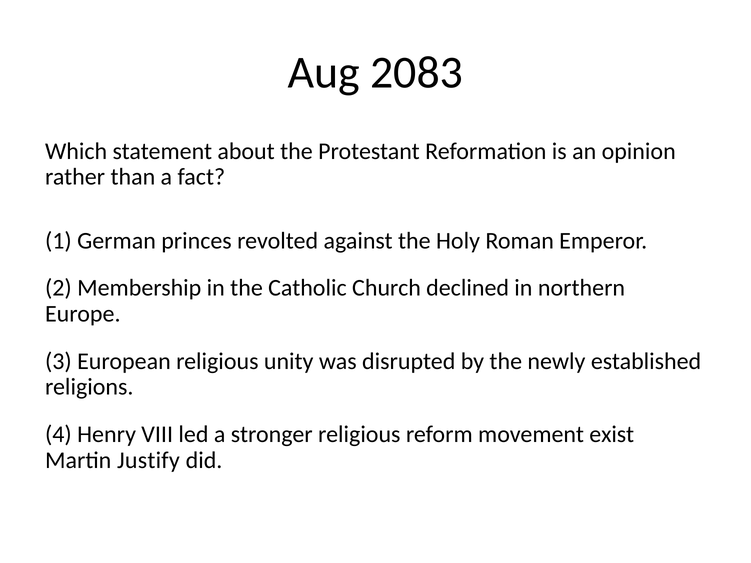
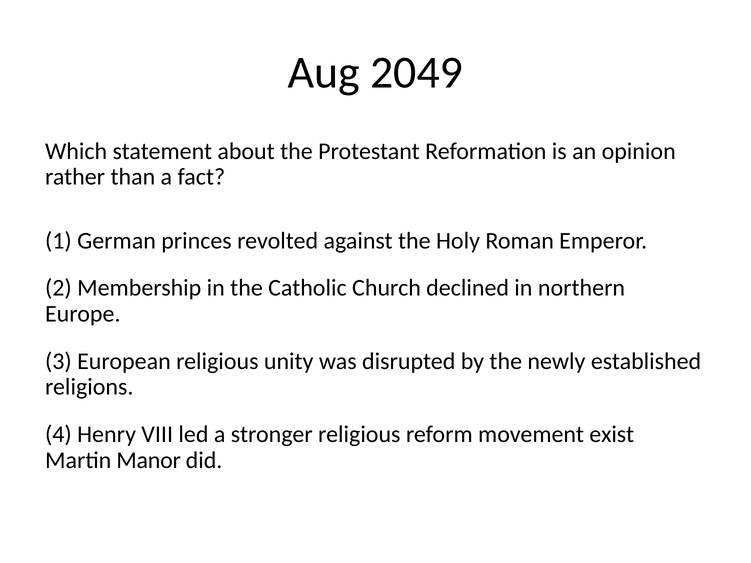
2083: 2083 -> 2049
Justify: Justify -> Manor
